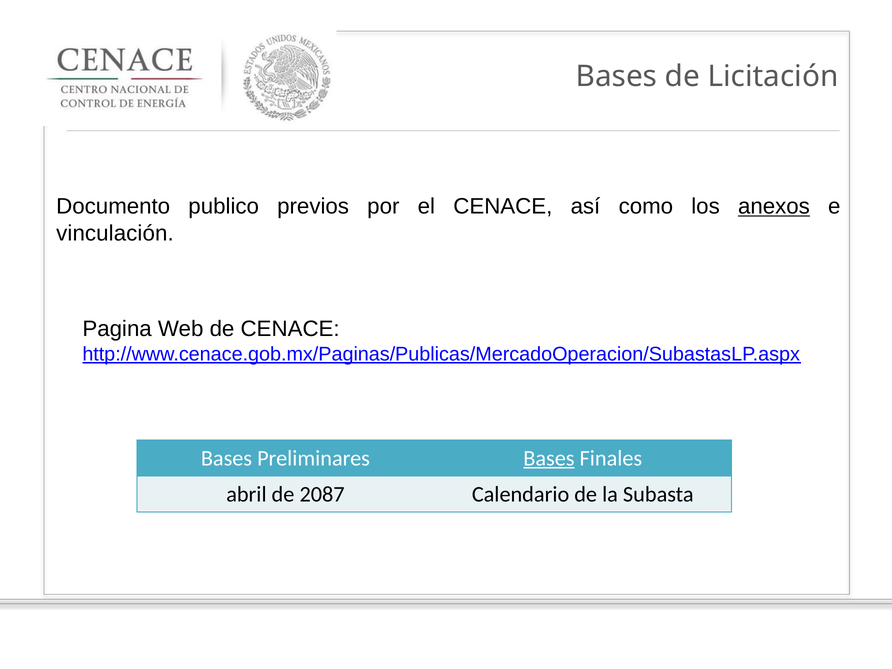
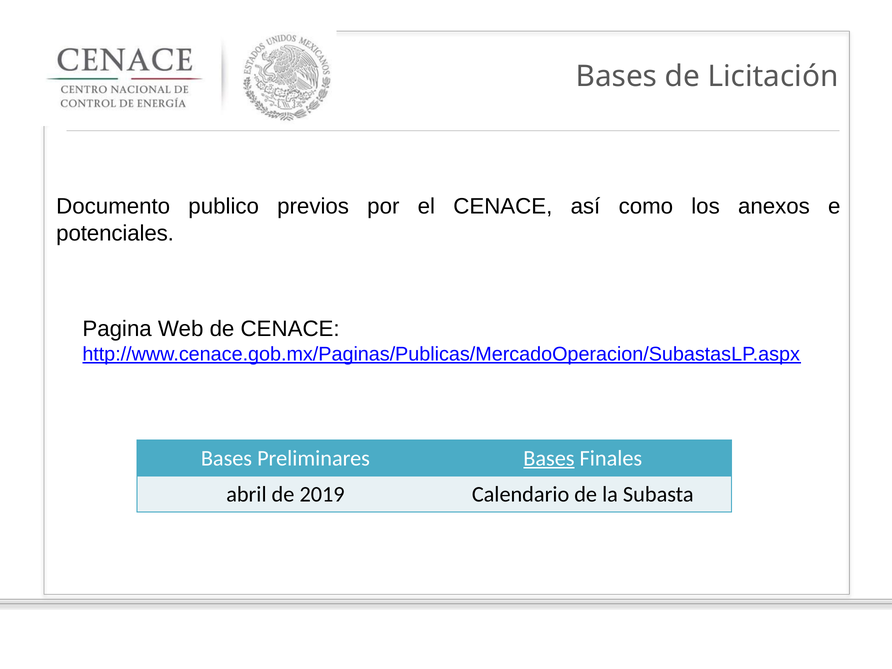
anexos underline: present -> none
vinculación: vinculación -> potenciales
2087: 2087 -> 2019
